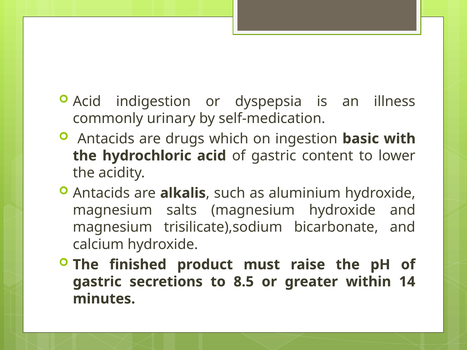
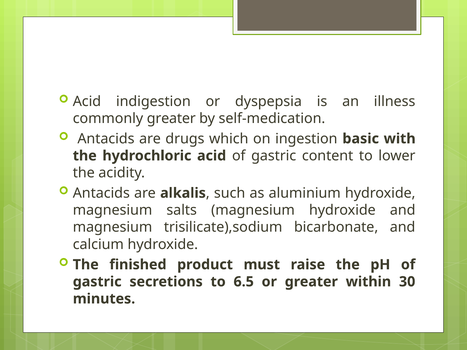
commonly urinary: urinary -> greater
8.5: 8.5 -> 6.5
14: 14 -> 30
